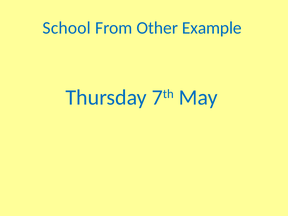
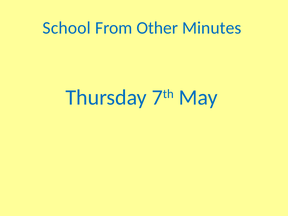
Example: Example -> Minutes
